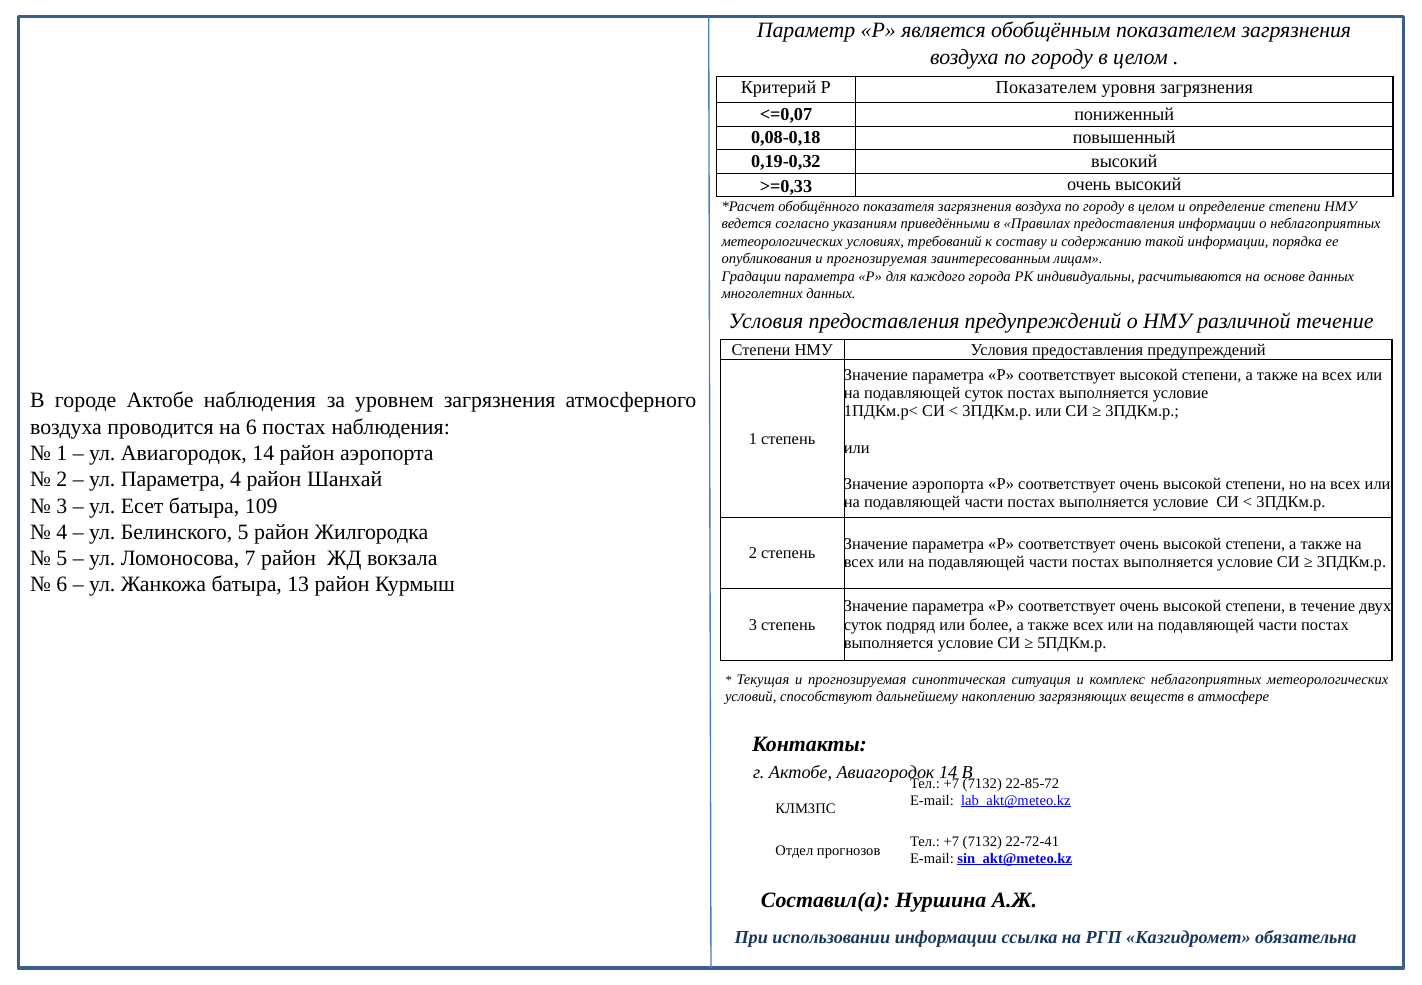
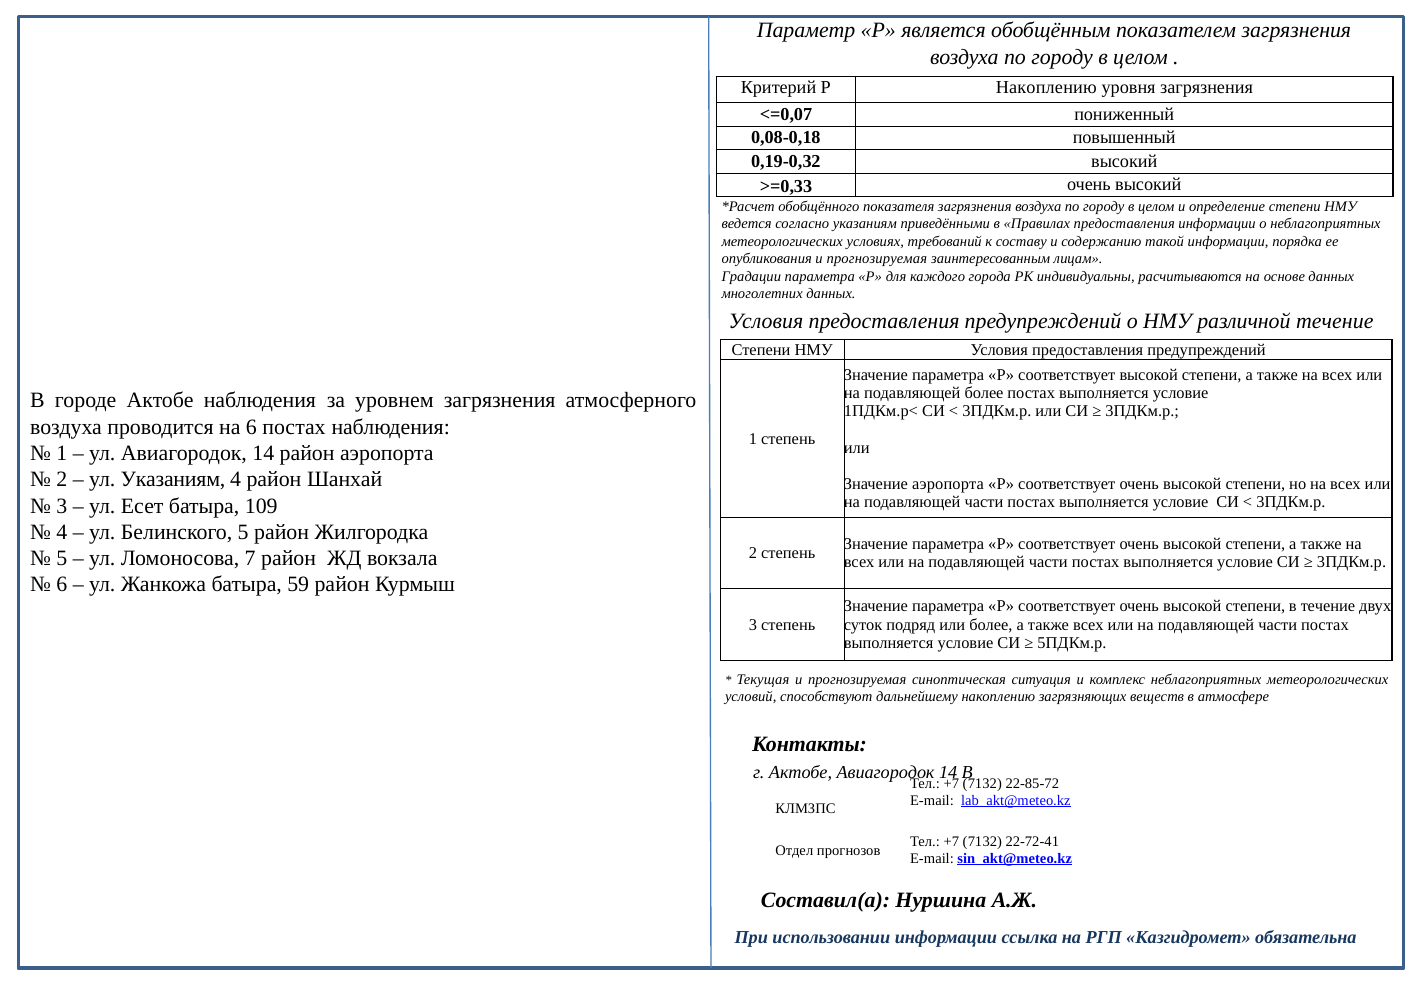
Р Показателем: Показателем -> Накоплению
подавляющей суток: суток -> более
ул Параметра: Параметра -> Указаниям
13: 13 -> 59
